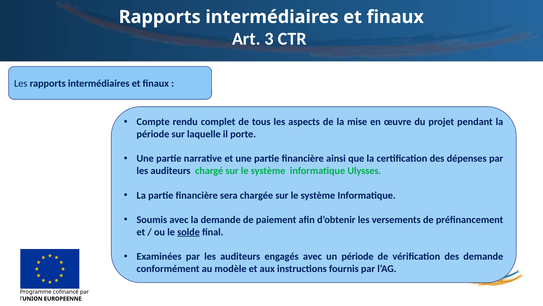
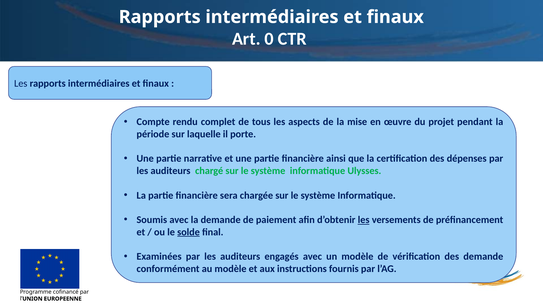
3: 3 -> 0
les at (364, 219) underline: none -> present
un période: période -> modèle
